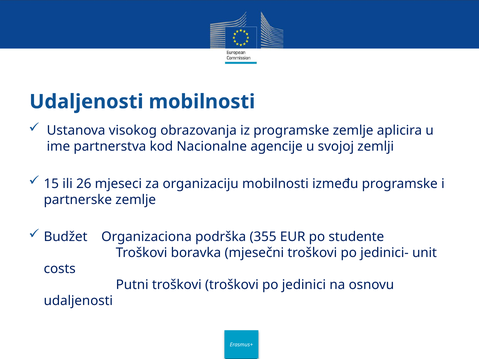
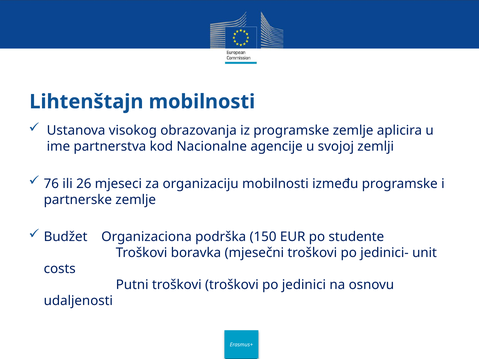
Udaljenosti at (86, 102): Udaljenosti -> Lihtenštajn
15: 15 -> 76
355: 355 -> 150
